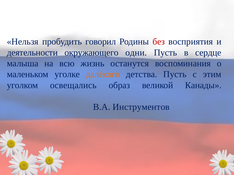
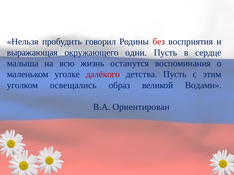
деятельности: деятельности -> выражающая
далёкого colour: orange -> red
Канады: Канады -> Водами
Инструментов: Инструментов -> Ориентирован
